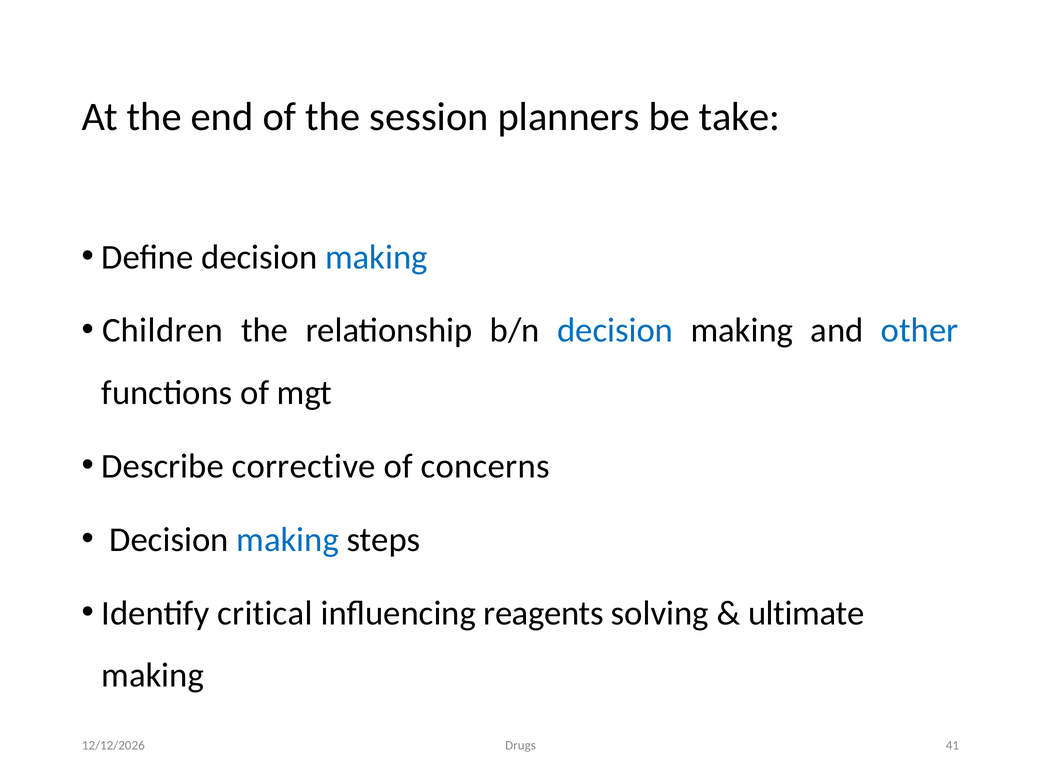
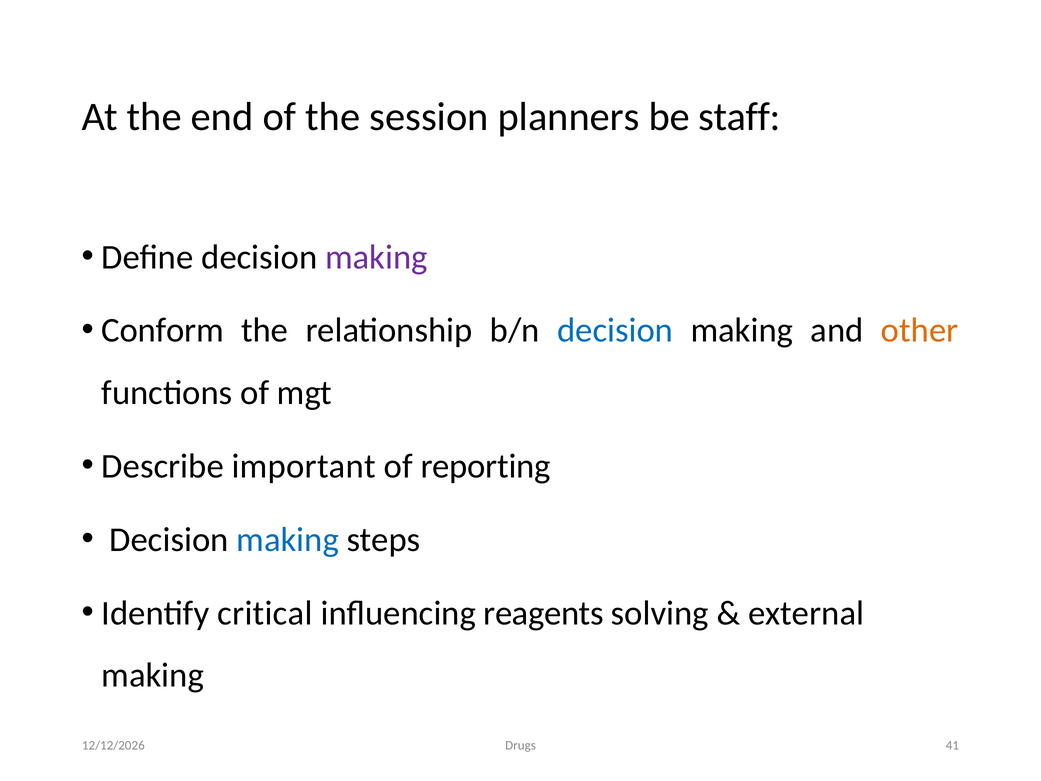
take: take -> staff
making at (376, 257) colour: blue -> purple
Children: Children -> Conform
other colour: blue -> orange
corrective: corrective -> important
concerns: concerns -> reporting
ultimate: ultimate -> external
